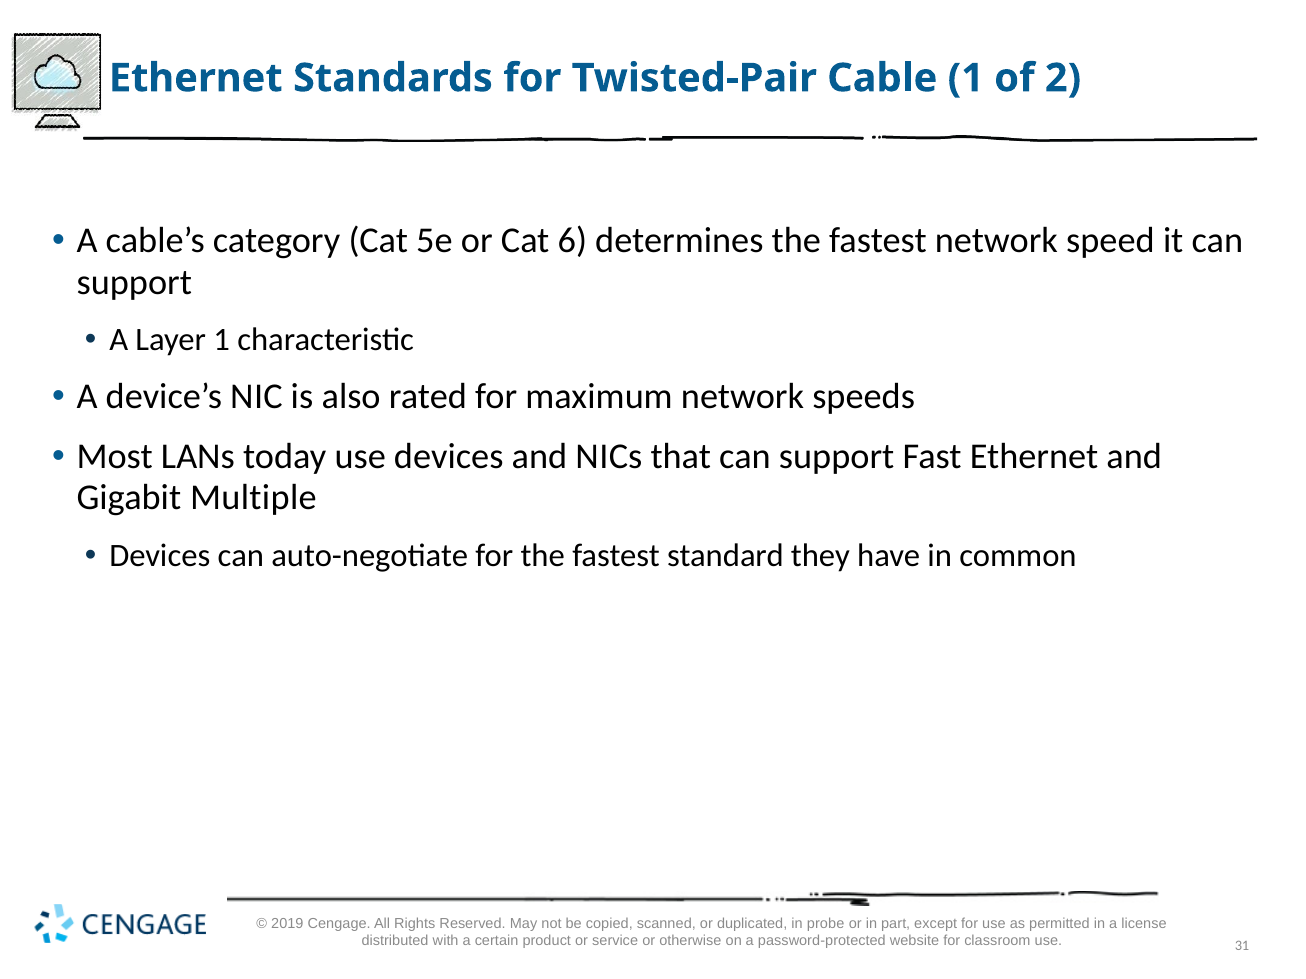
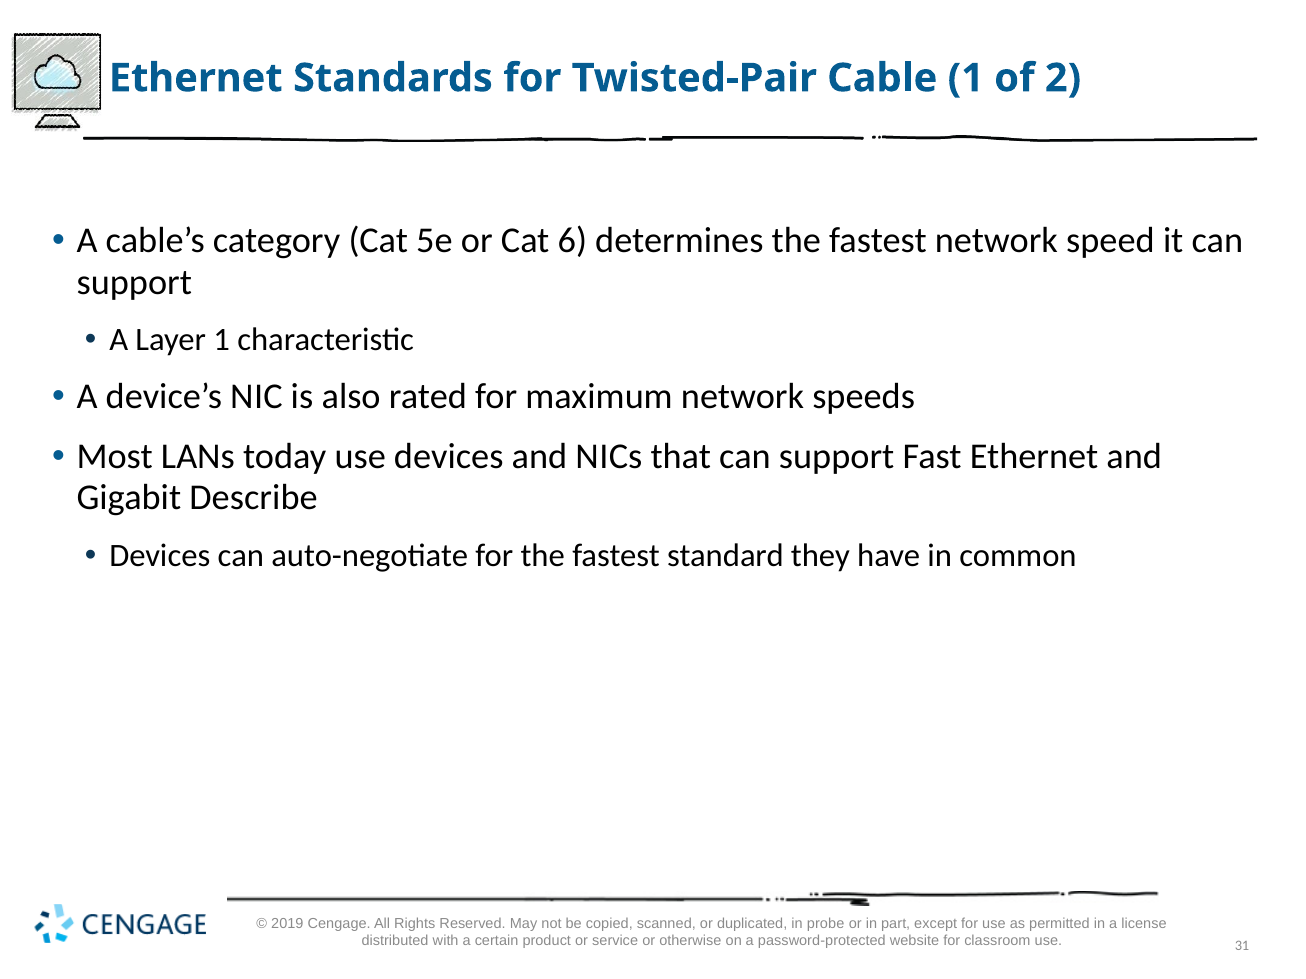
Multiple: Multiple -> Describe
